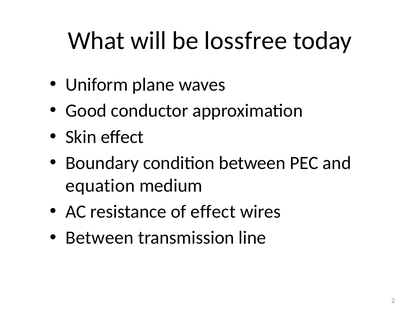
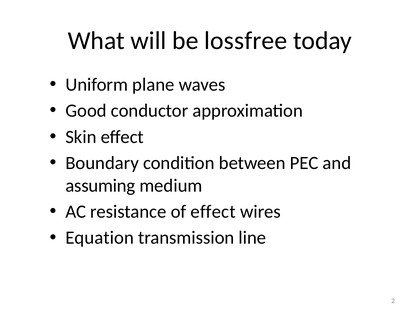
equation: equation -> assuming
Between at (100, 238): Between -> Equation
